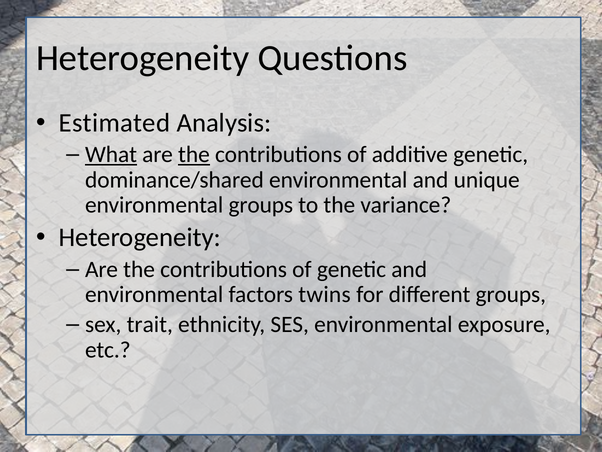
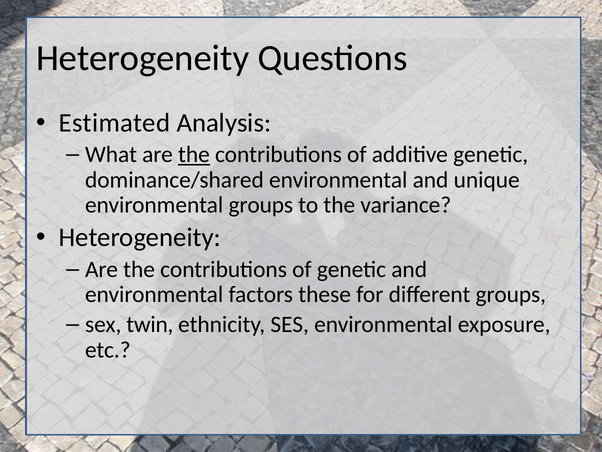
What underline: present -> none
twins: twins -> these
trait: trait -> twin
